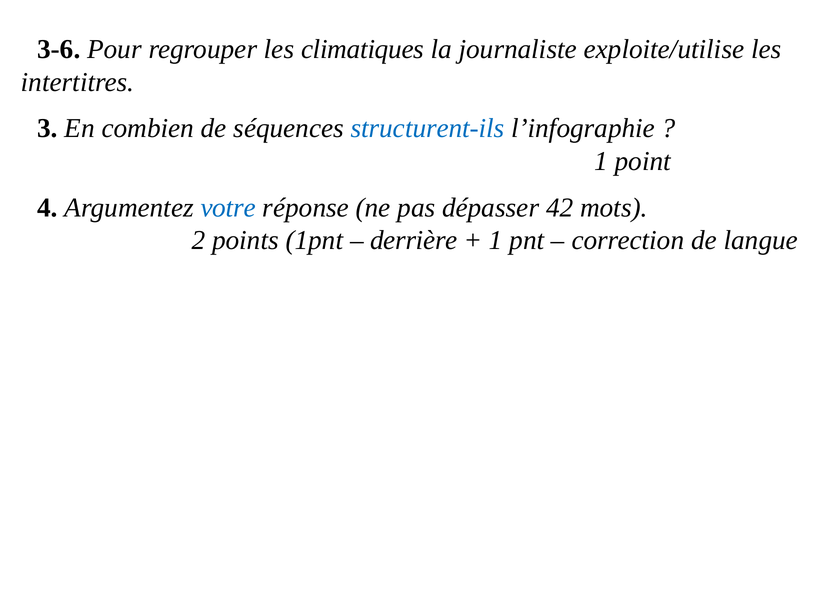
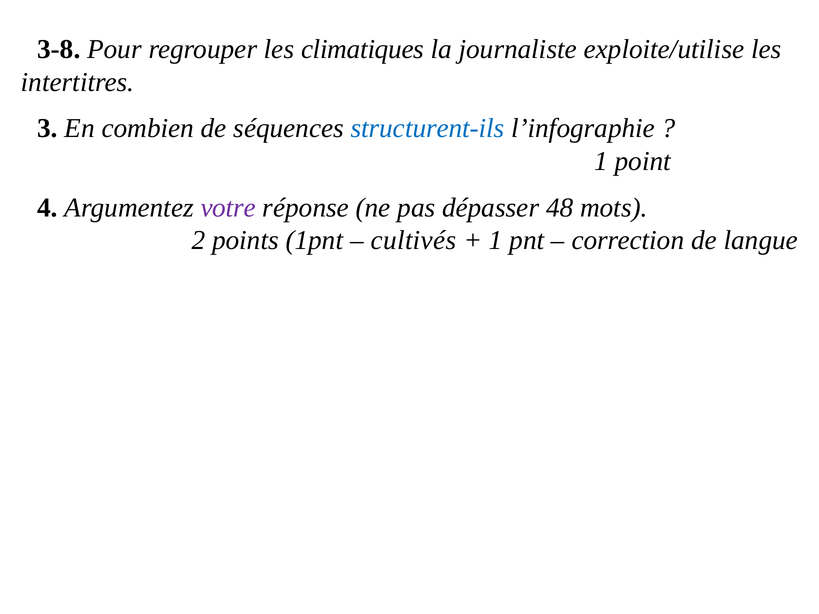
3-6: 3-6 -> 3-8
votre colour: blue -> purple
42: 42 -> 48
derrière: derrière -> cultivés
